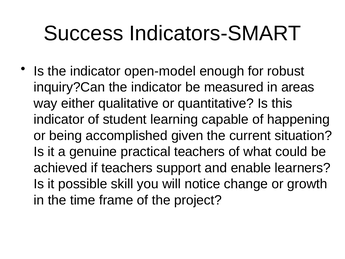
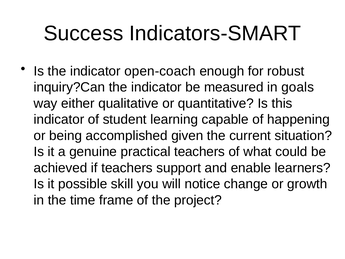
open-model: open-model -> open-coach
areas: areas -> goals
